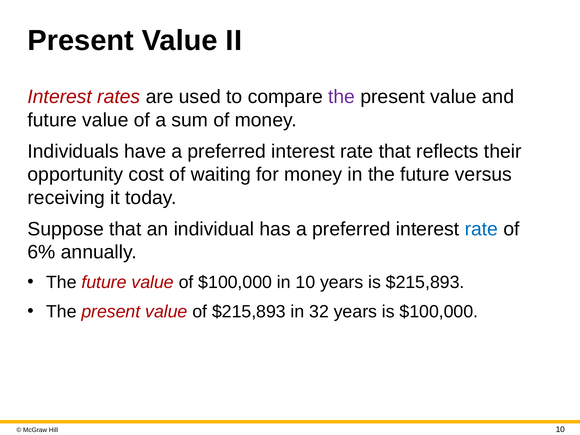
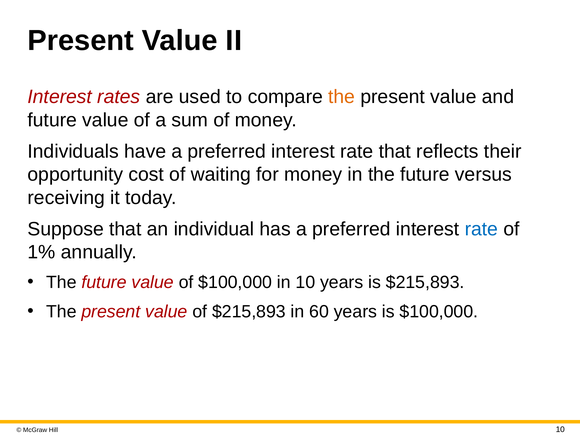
the at (342, 97) colour: purple -> orange
6%: 6% -> 1%
32: 32 -> 60
